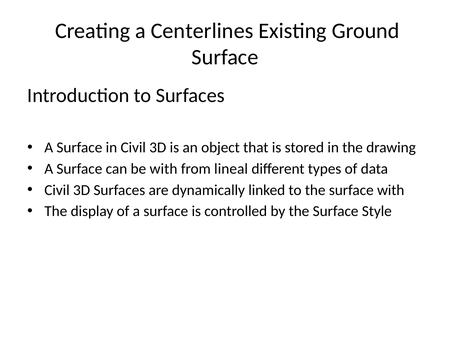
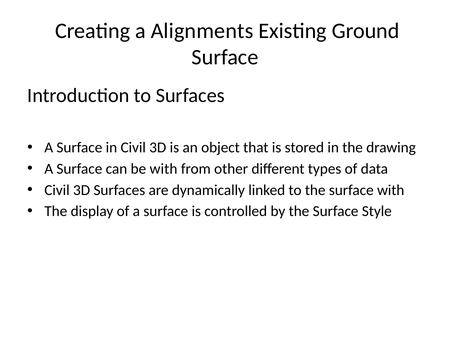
Centerlines: Centerlines -> Alignments
lineal: lineal -> other
